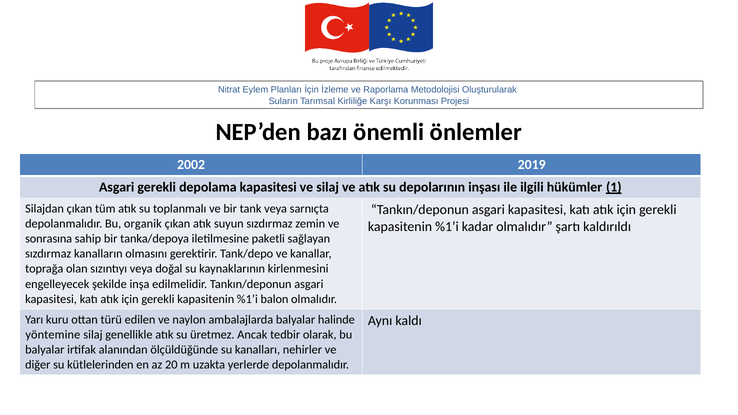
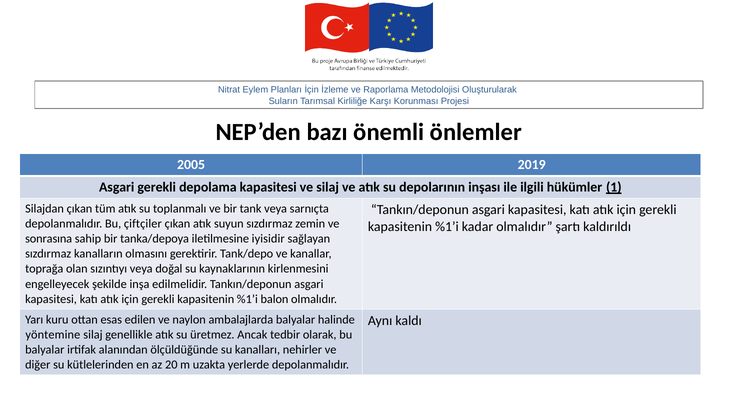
2002: 2002 -> 2005
organik: organik -> çiftçiler
paketli: paketli -> iyisidir
türü: türü -> esas
